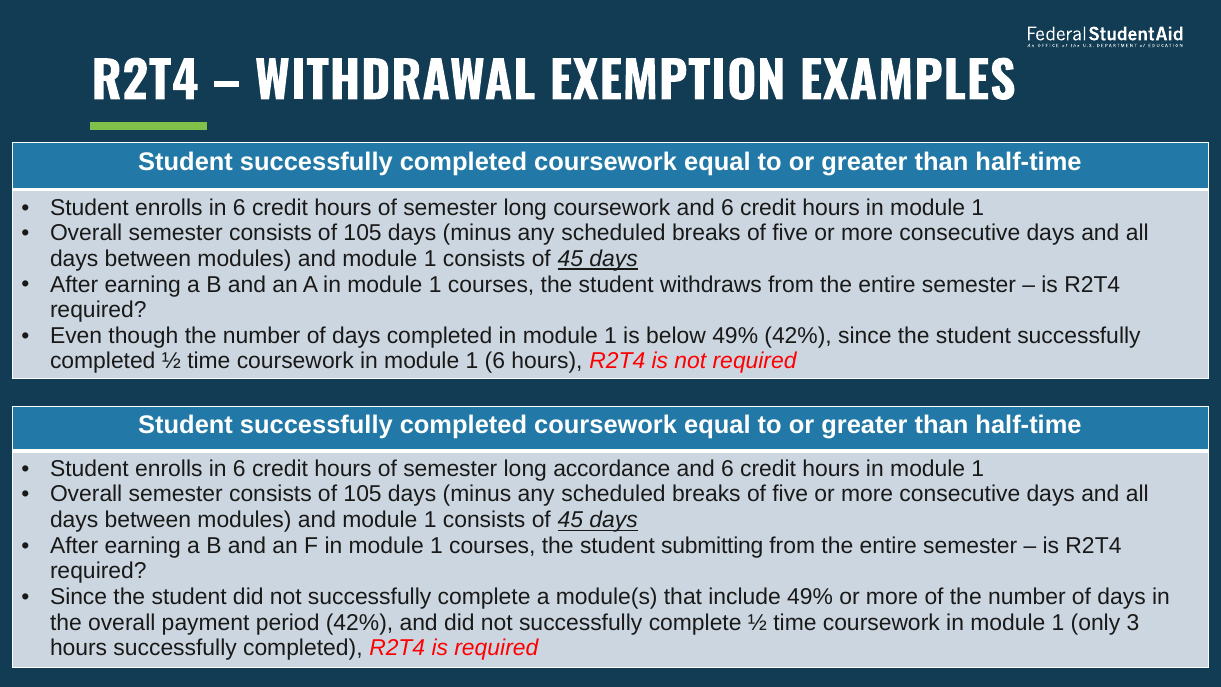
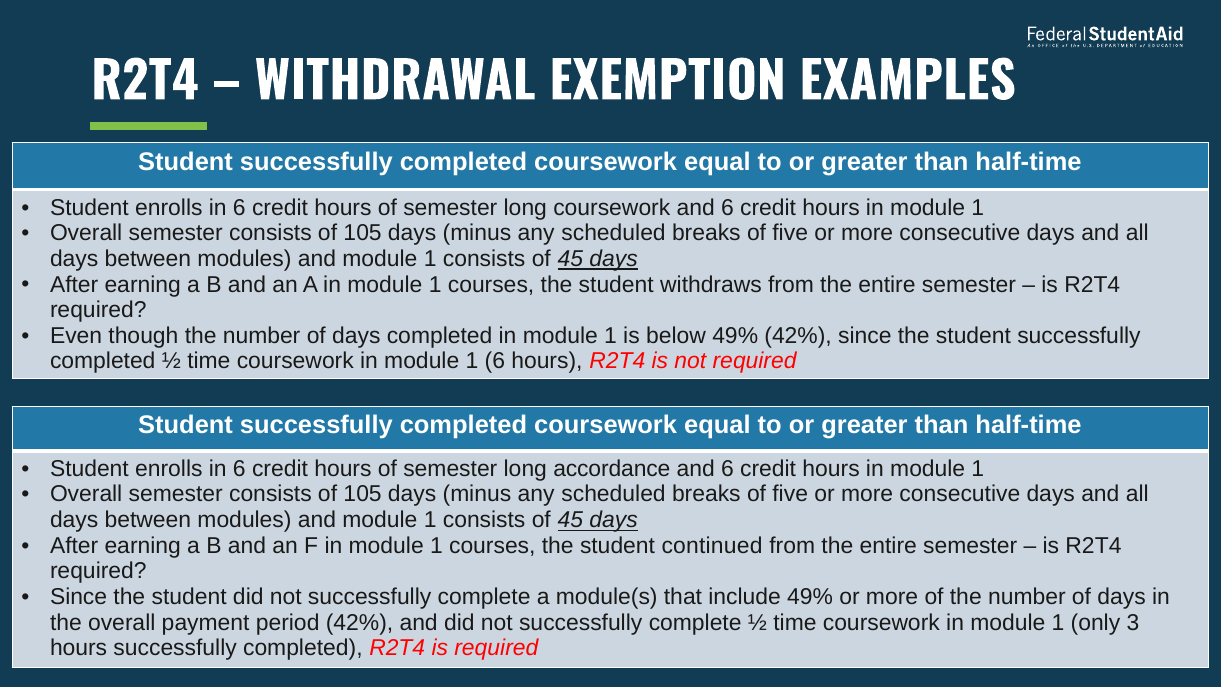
submitting: submitting -> continued
